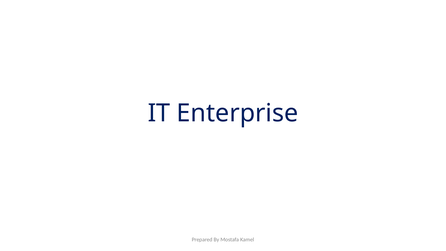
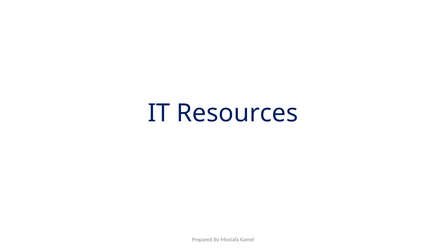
Enterprise: Enterprise -> Resources
